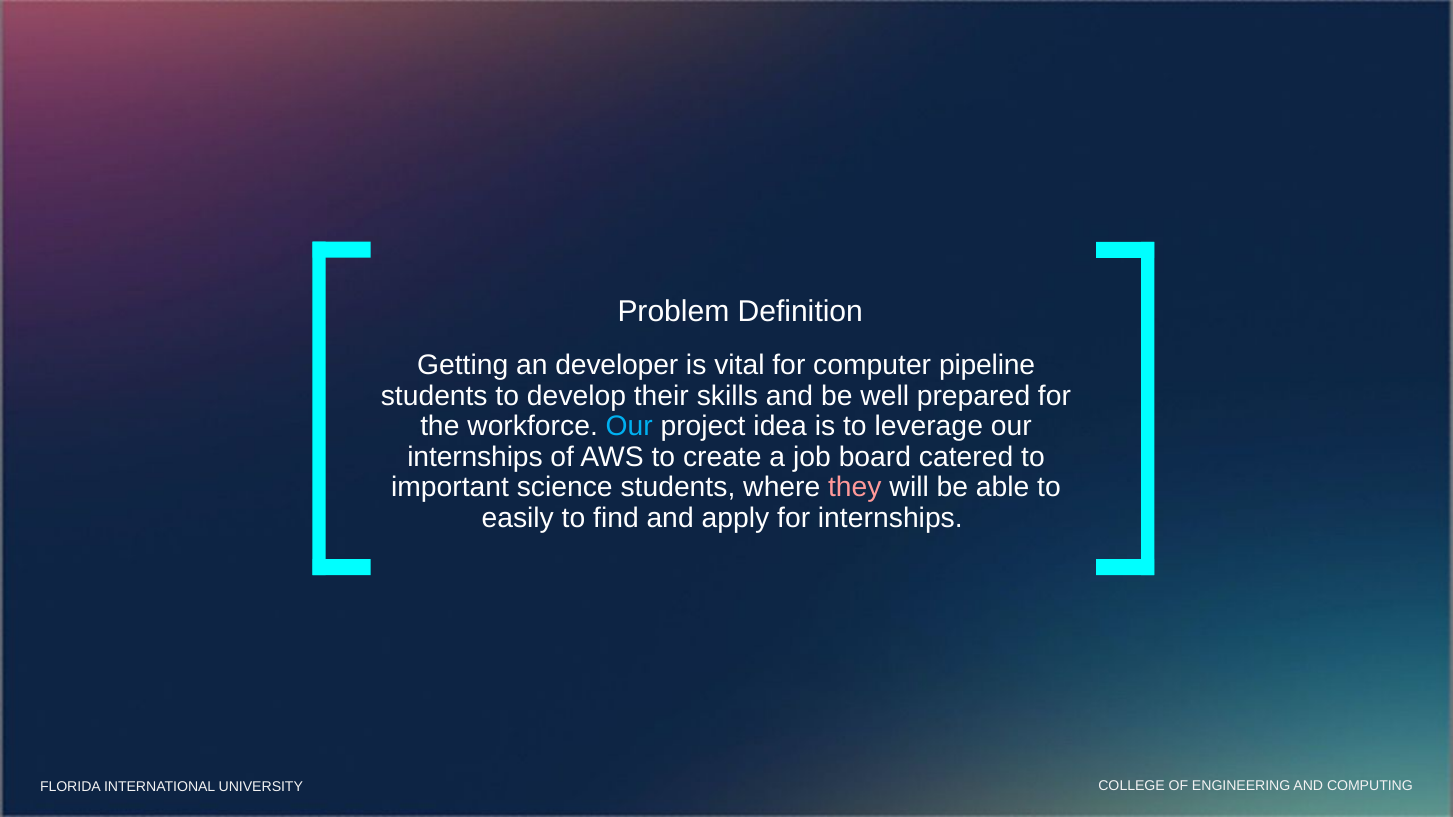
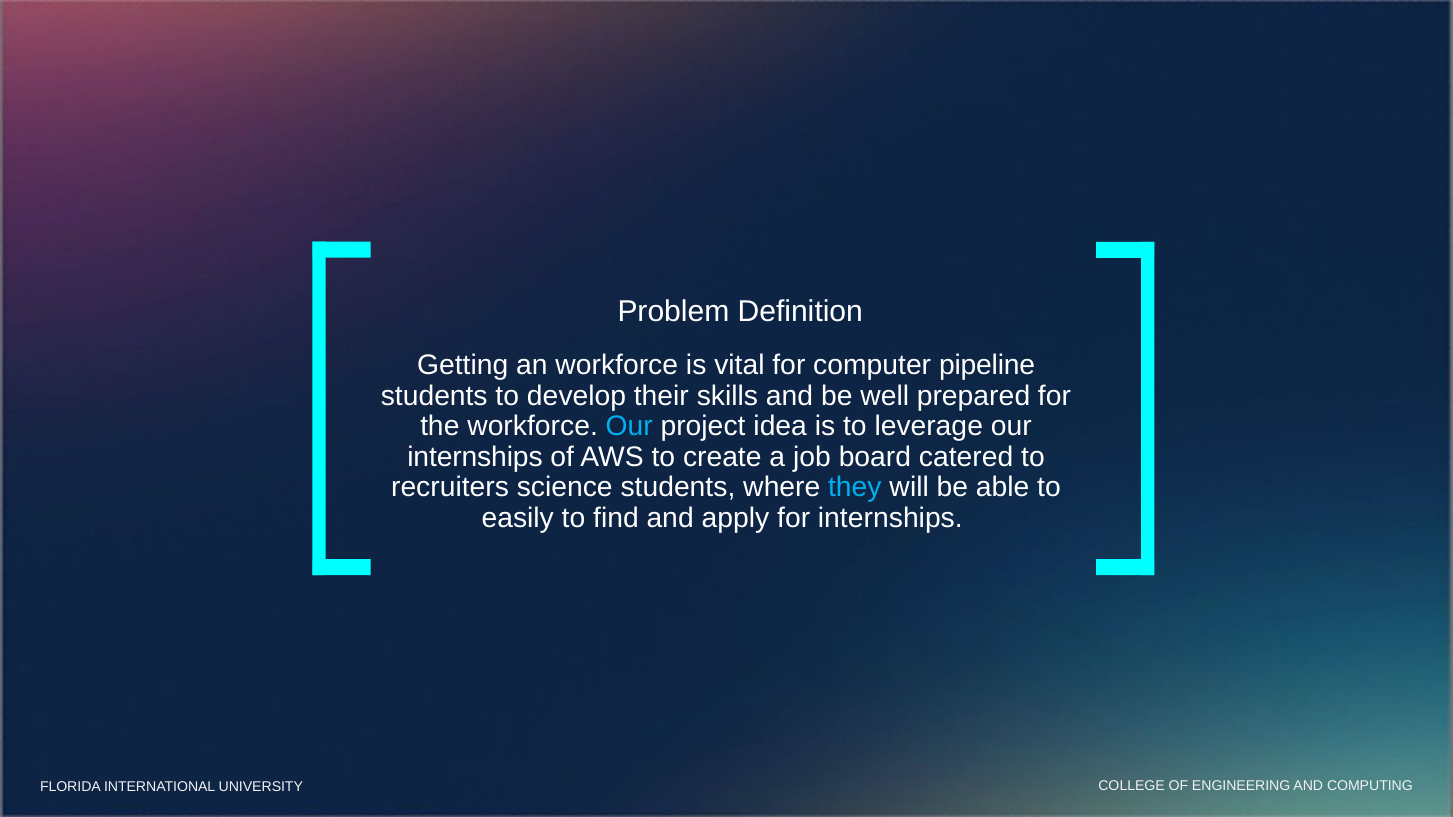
an developer: developer -> workforce
important: important -> recruiters
they colour: pink -> light blue
